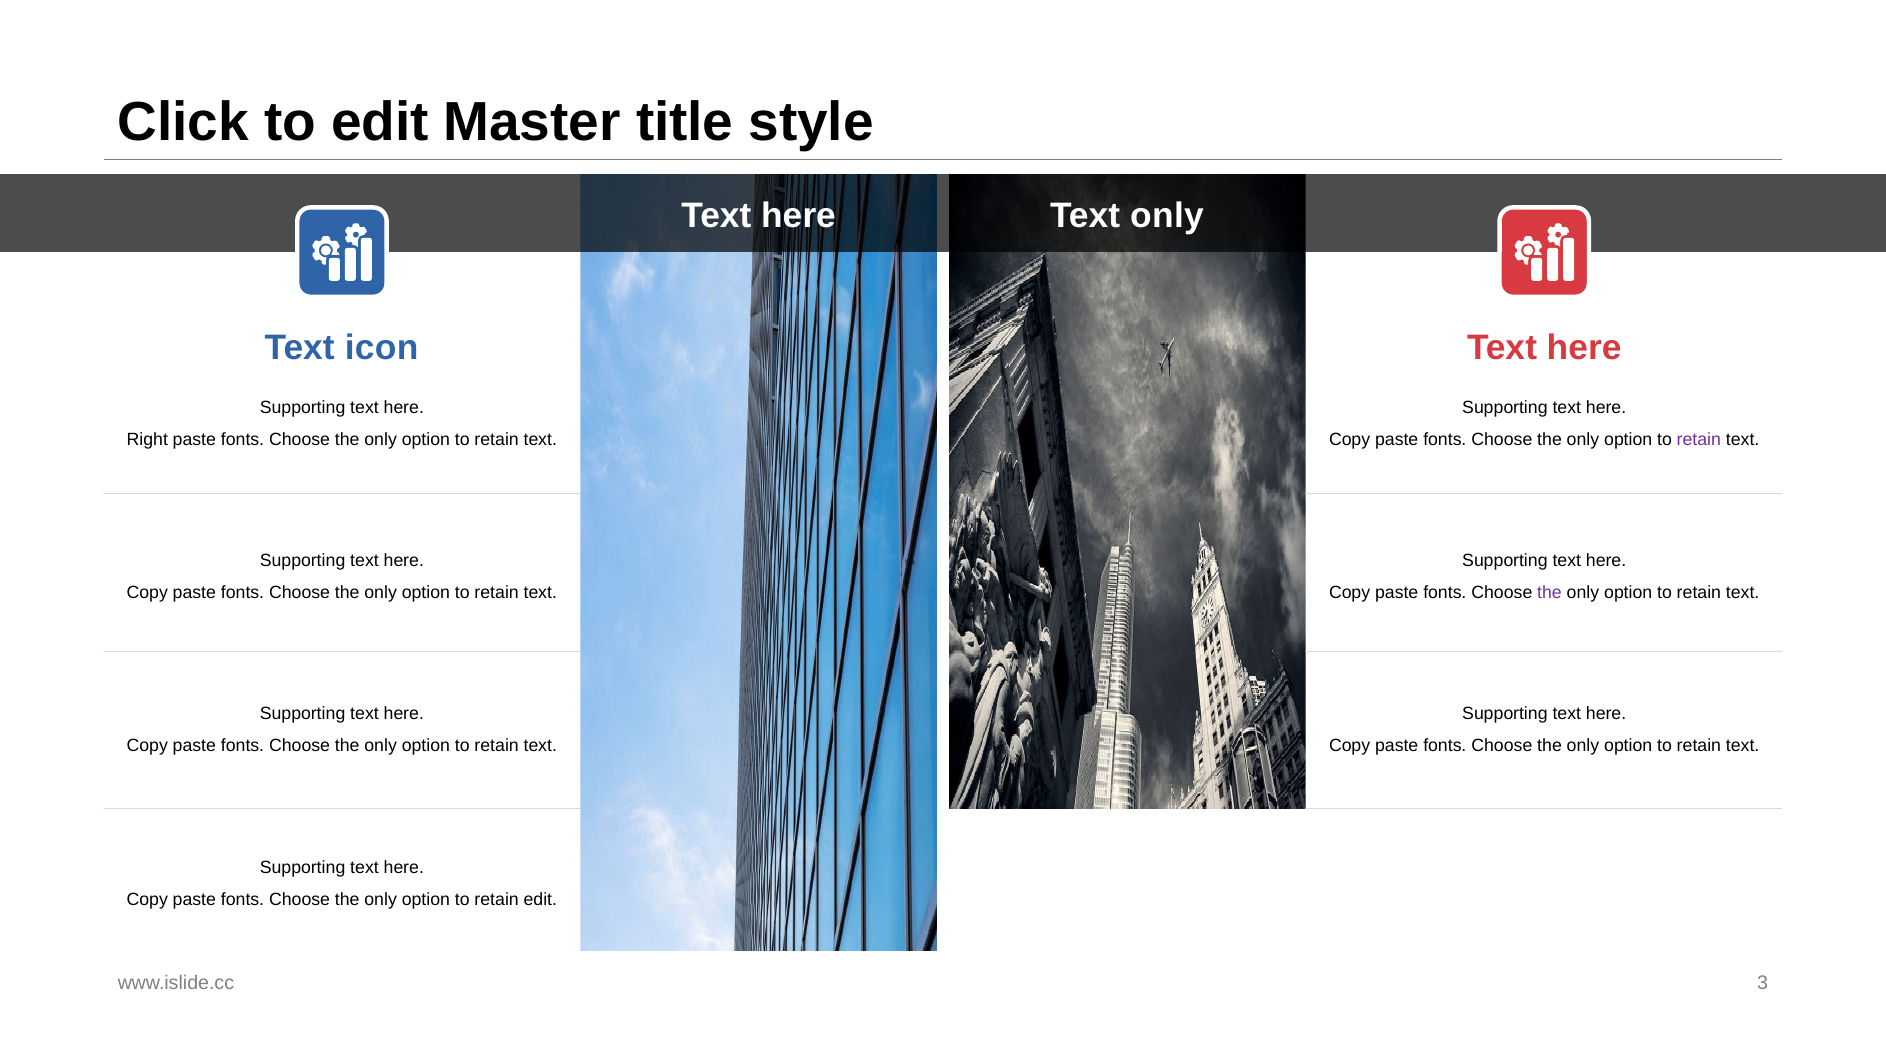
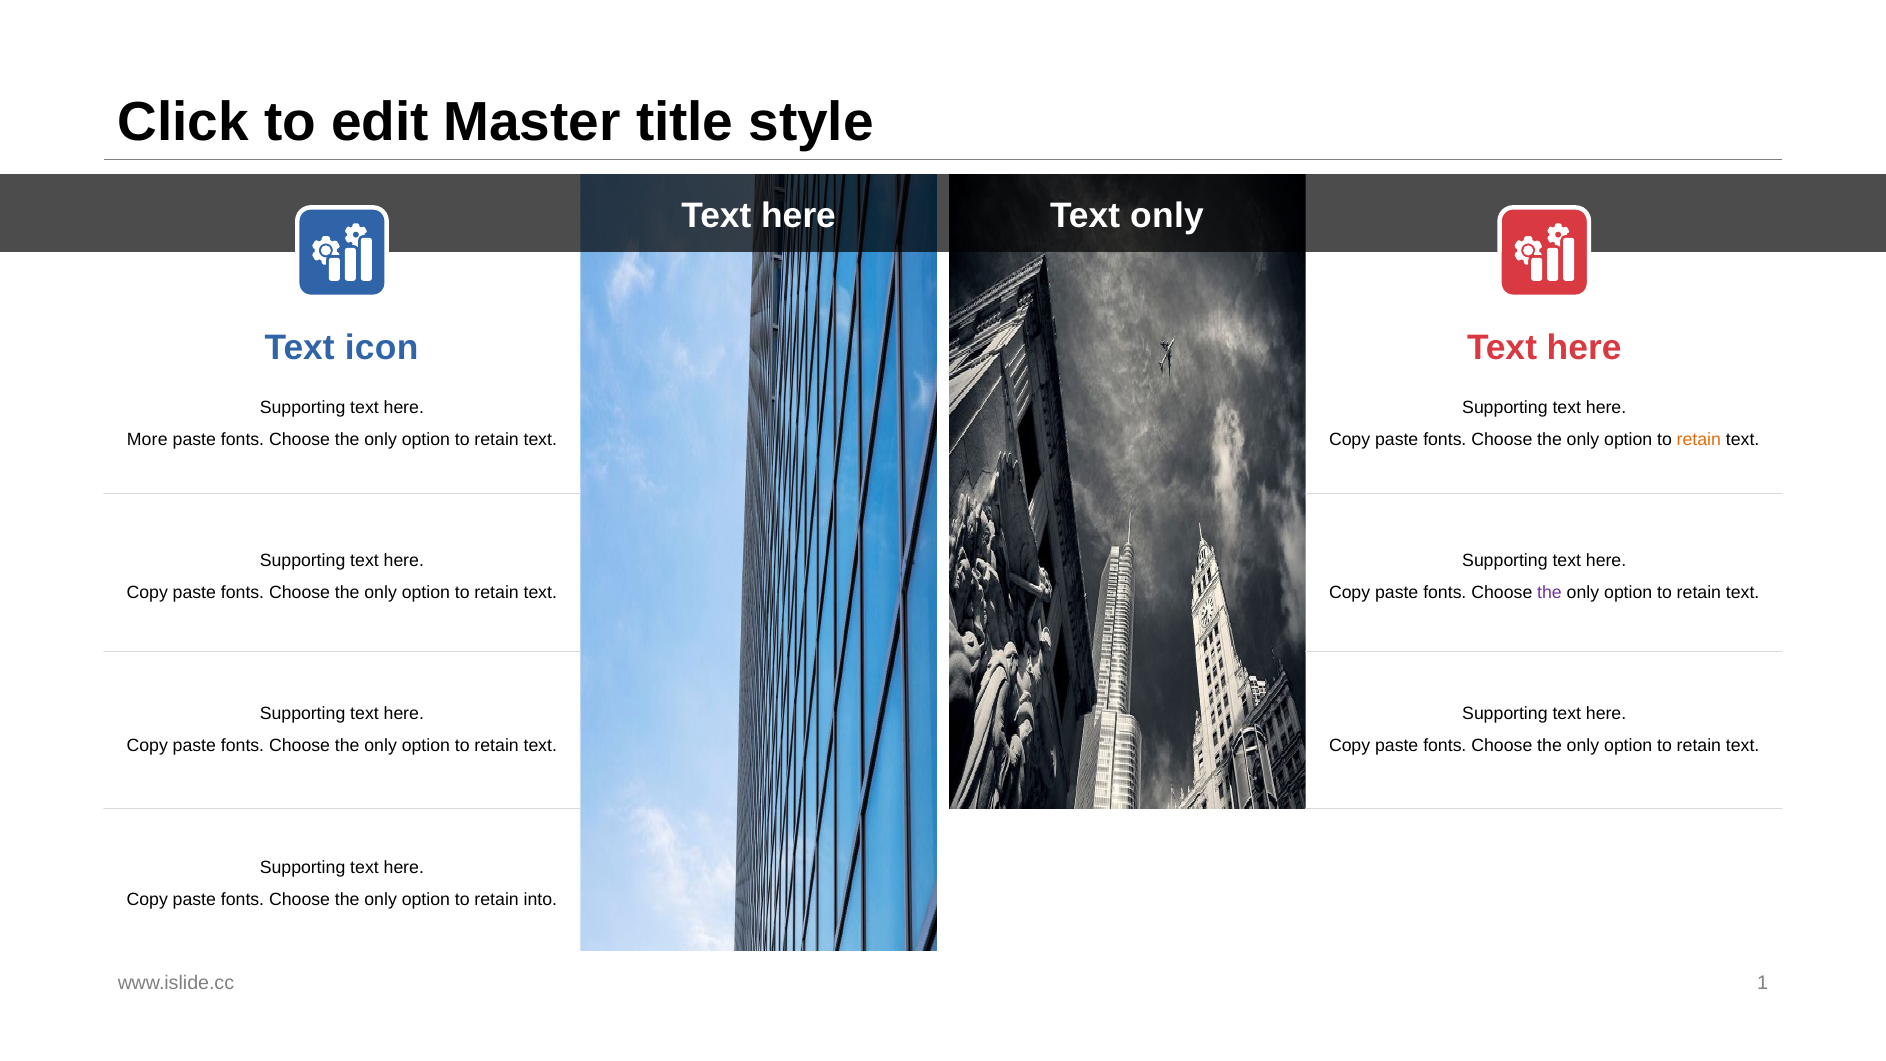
Right: Right -> More
retain at (1699, 439) colour: purple -> orange
retain edit: edit -> into
3: 3 -> 1
